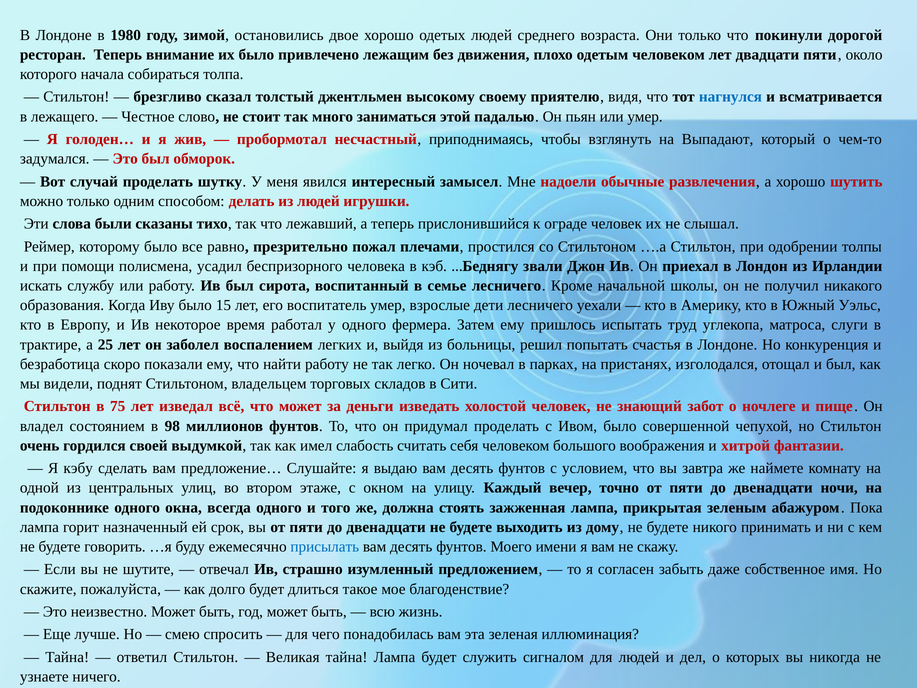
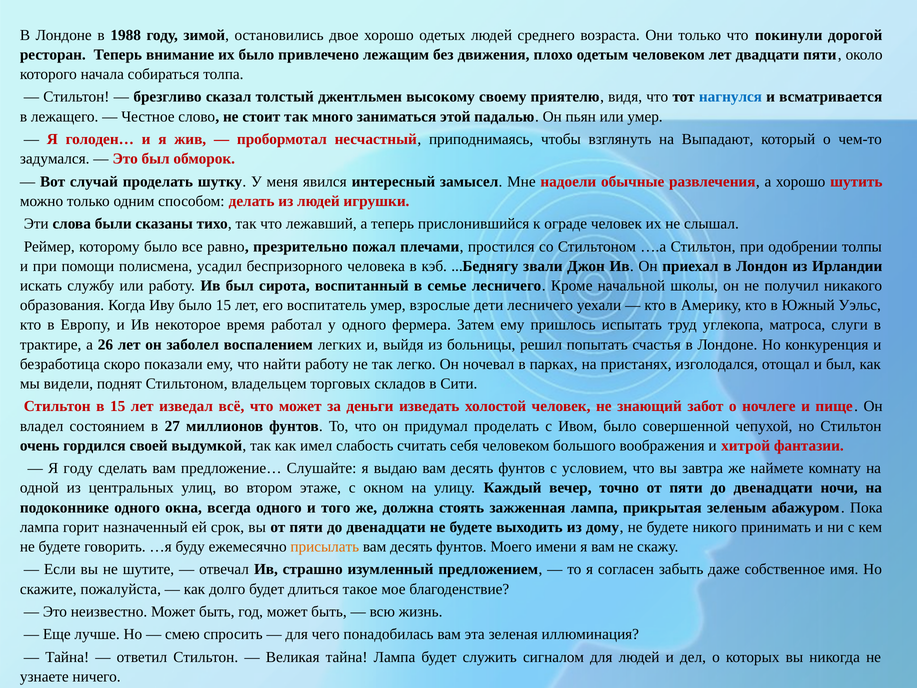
1980: 1980 -> 1988
25: 25 -> 26
в 75: 75 -> 15
98: 98 -> 27
Я кэбу: кэбу -> году
присылать colour: blue -> orange
